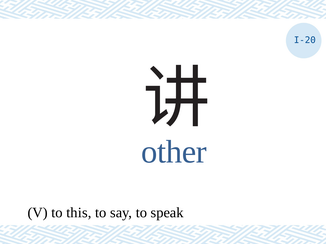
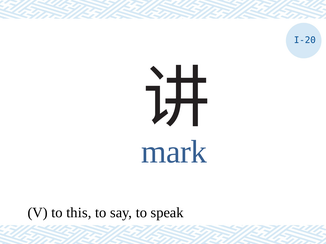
other: other -> mark
